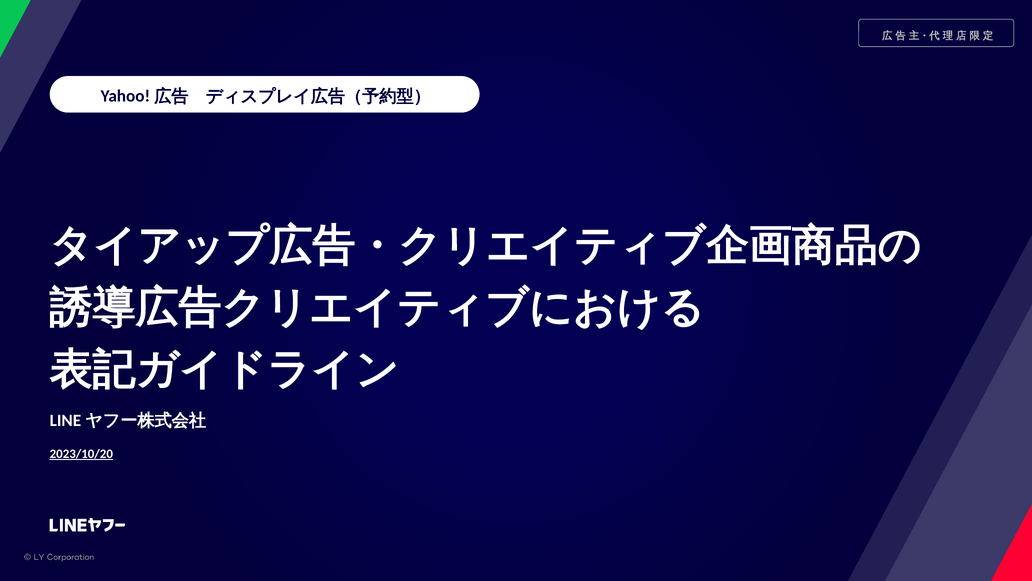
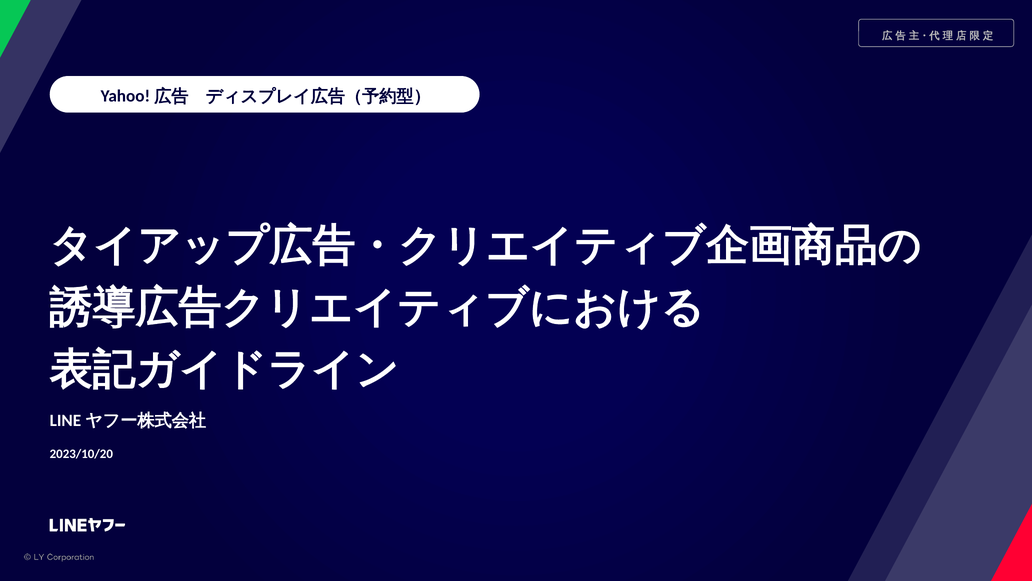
2023/10/20 underline: present -> none
